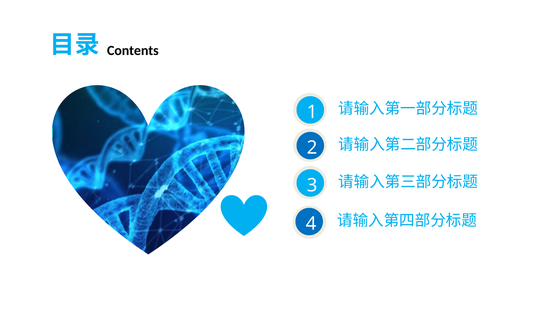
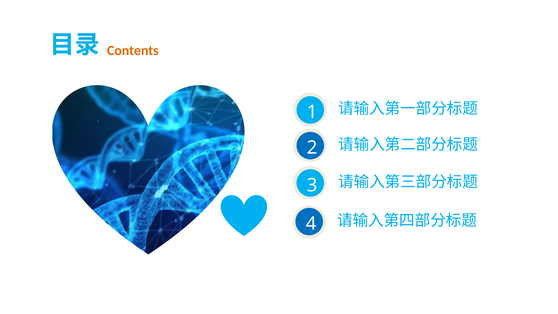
Contents colour: black -> orange
